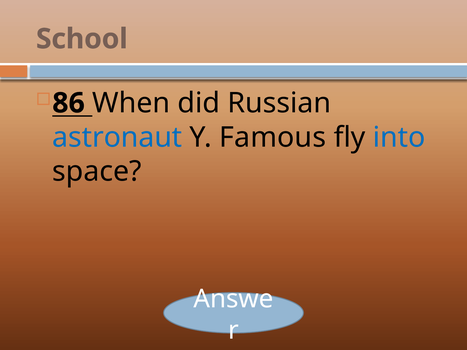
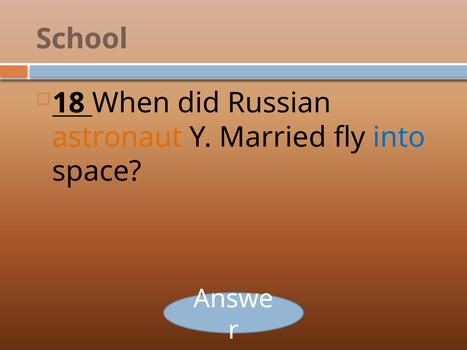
86: 86 -> 18
astronaut colour: blue -> orange
Famous: Famous -> Married
